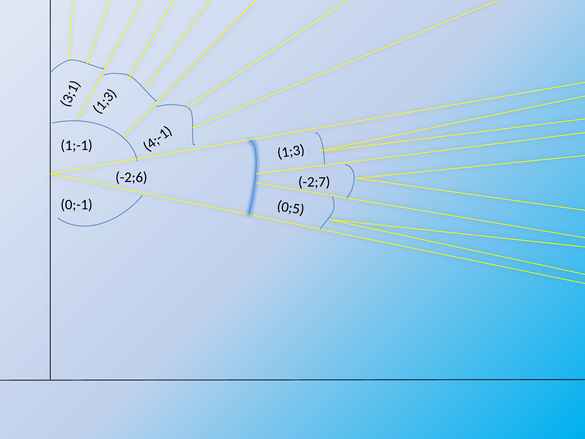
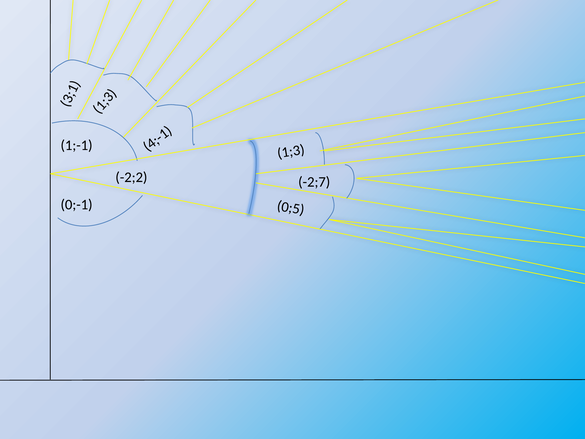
-2;6: -2;6 -> -2;2
